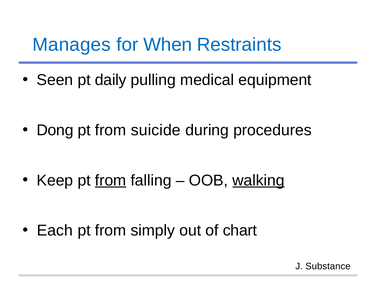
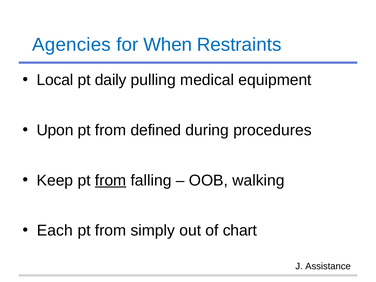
Manages: Manages -> Agencies
Seen: Seen -> Local
Dong: Dong -> Upon
suicide: suicide -> defined
walking underline: present -> none
Substance: Substance -> Assistance
